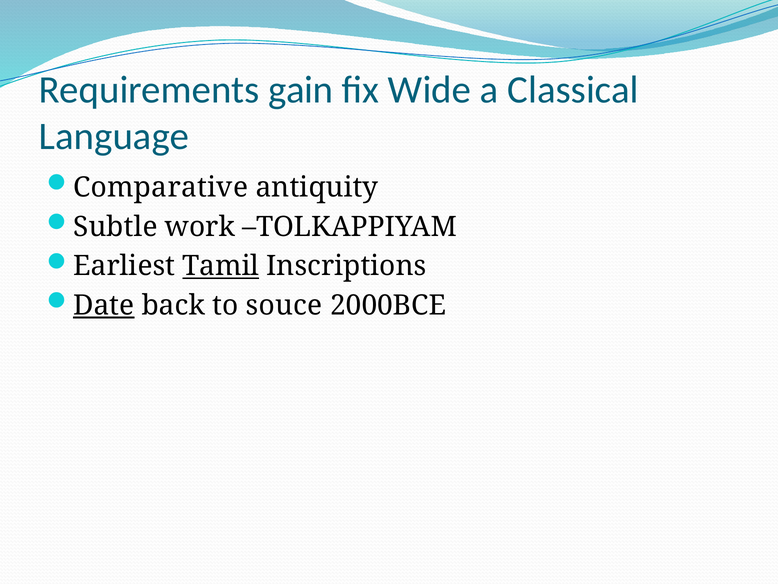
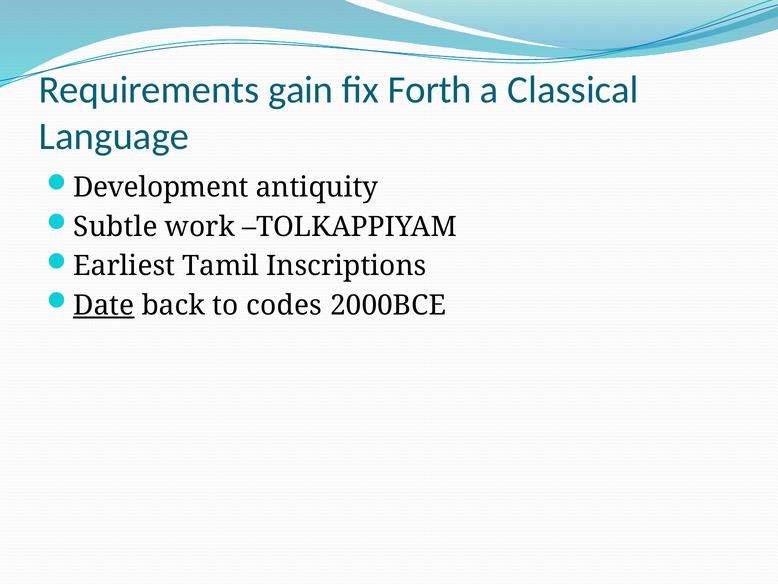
Wide: Wide -> Forth
Comparative: Comparative -> Development
Tamil underline: present -> none
souce: souce -> codes
